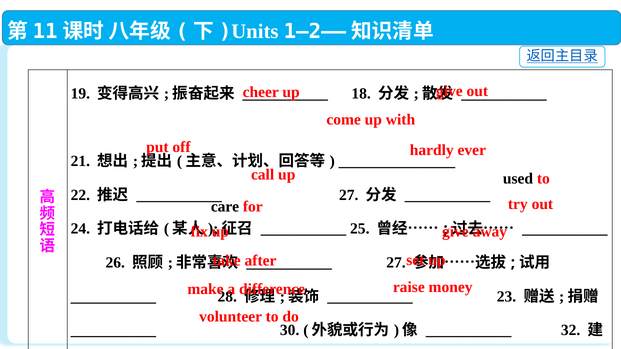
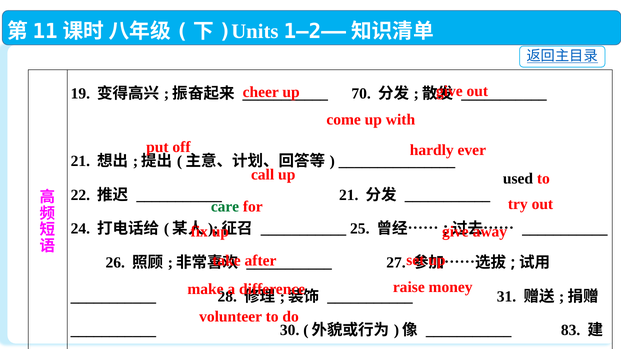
18: 18 -> 70
27 at (349, 195): 27 -> 21
care colour: black -> green
23: 23 -> 31
32 at (571, 330): 32 -> 83
